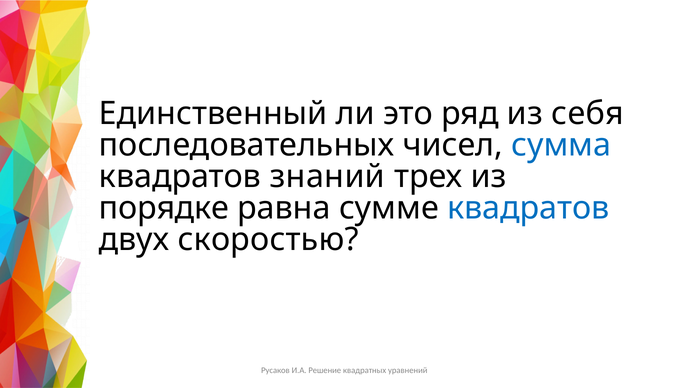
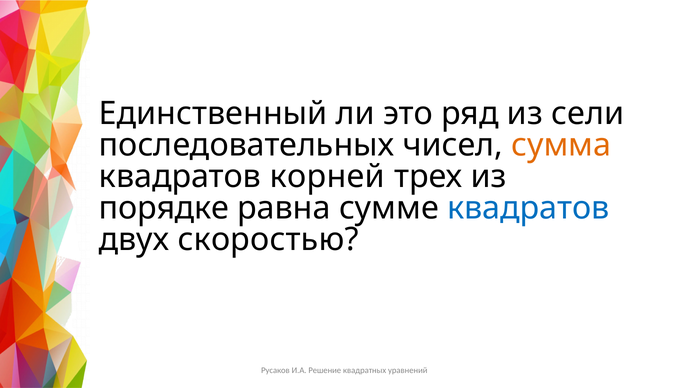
себя: себя -> сели
сумма colour: blue -> orange
знаний: знаний -> корней
